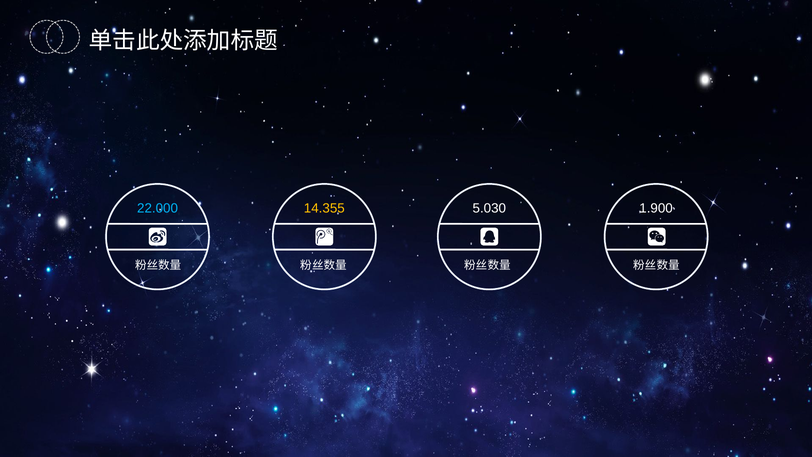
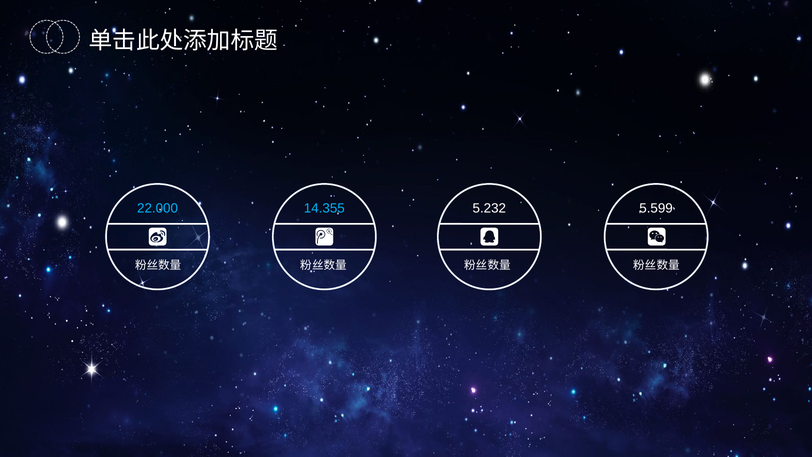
14.355 colour: yellow -> light blue
5.030: 5.030 -> 5.232
1.900: 1.900 -> 5.599
